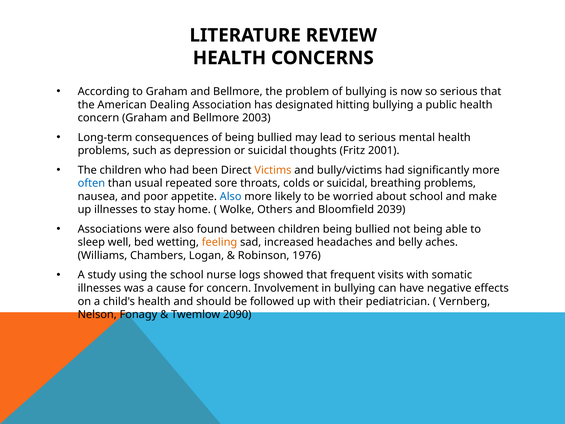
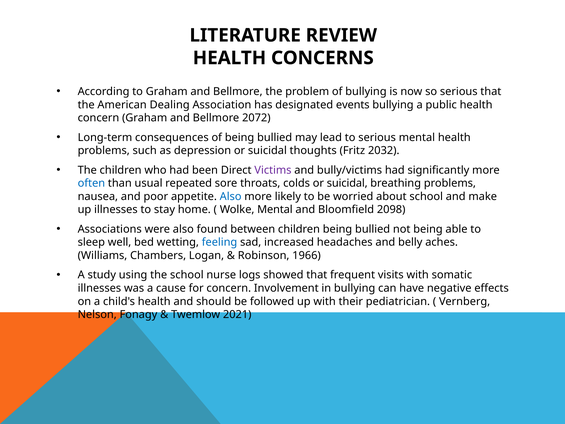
hitting: hitting -> events
2003: 2003 -> 2072
2001: 2001 -> 2032
Victims colour: orange -> purple
Wolke Others: Others -> Mental
2039: 2039 -> 2098
feeling colour: orange -> blue
1976: 1976 -> 1966
2090: 2090 -> 2021
